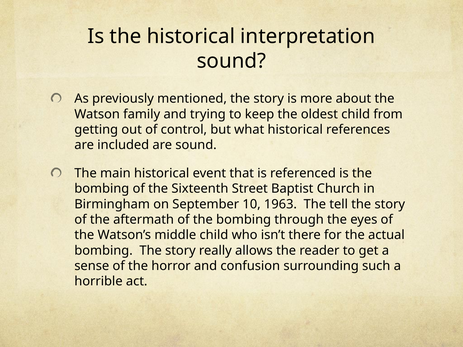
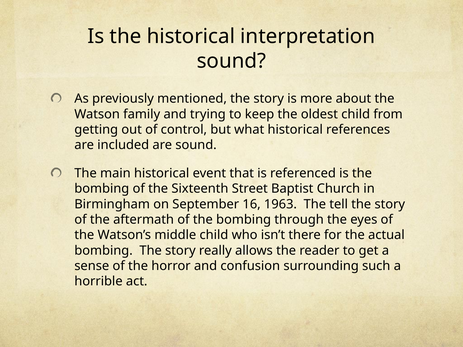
10: 10 -> 16
